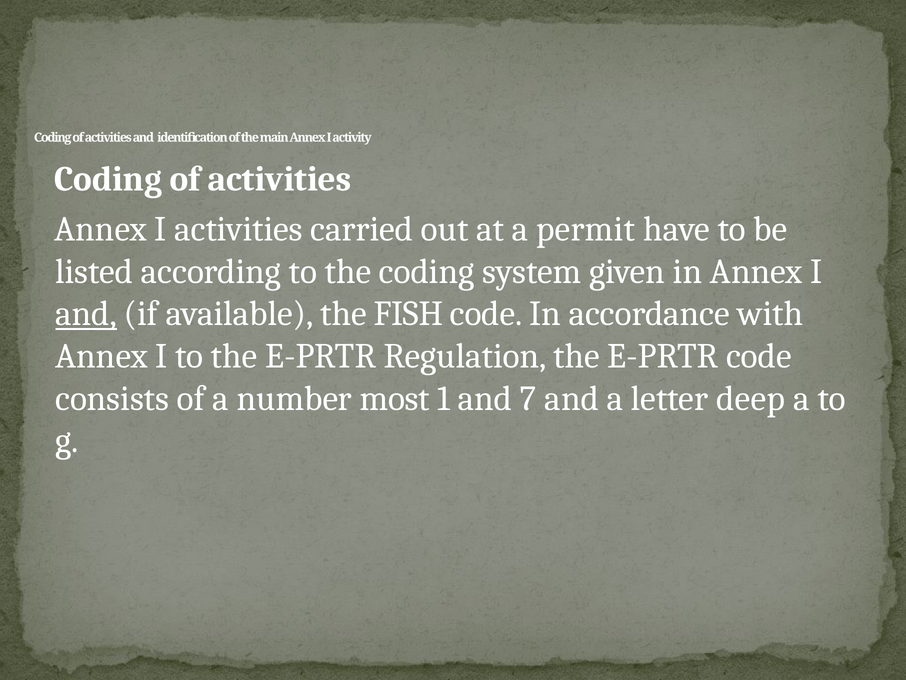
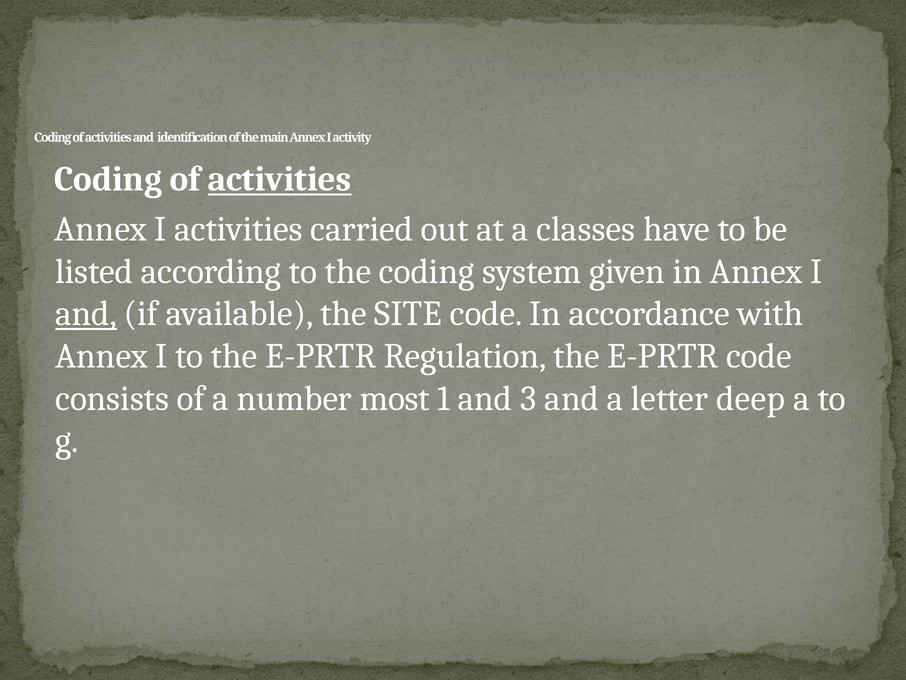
activities at (280, 179) underline: none -> present
permit: permit -> classes
FISH: FISH -> SITE
7: 7 -> 3
